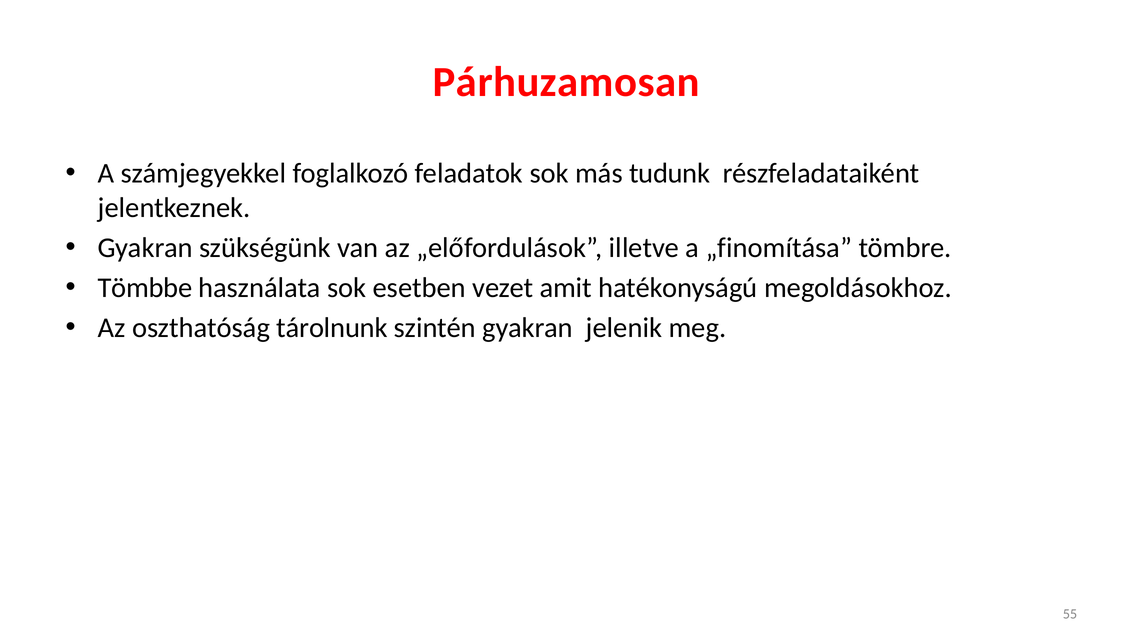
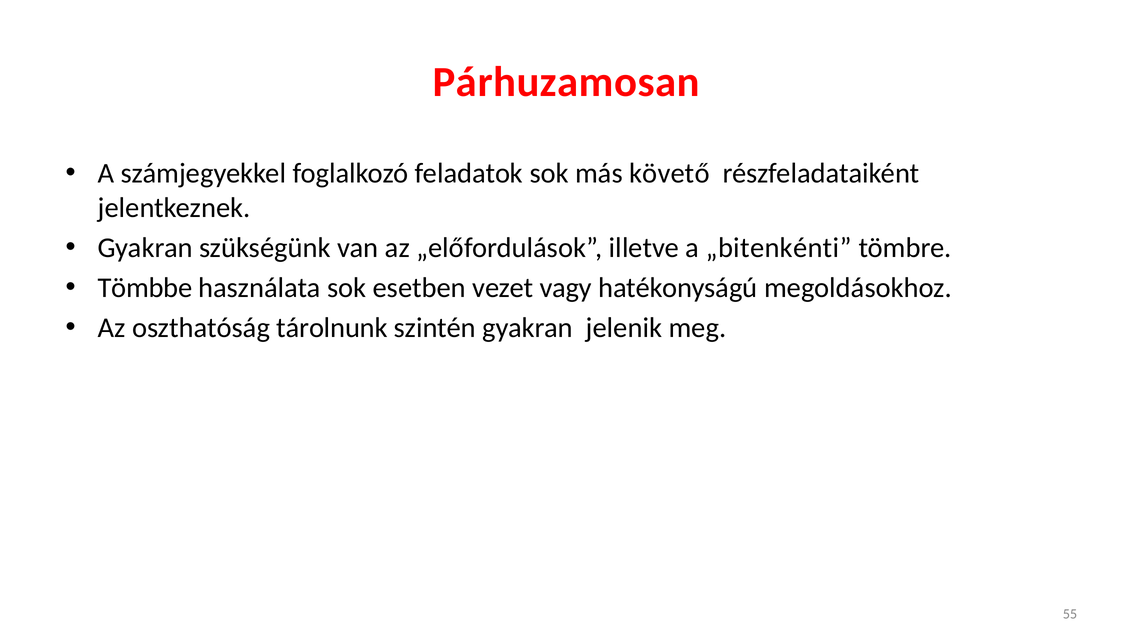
tudunk: tudunk -> követő
„finomítása: „finomítása -> „bitenkénti
amit: amit -> vagy
